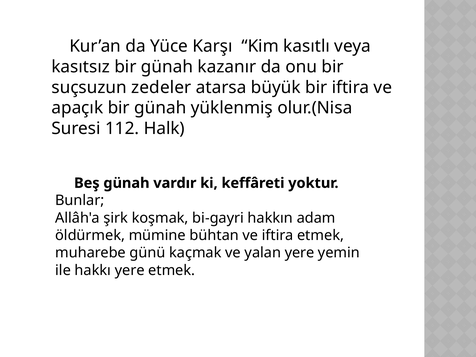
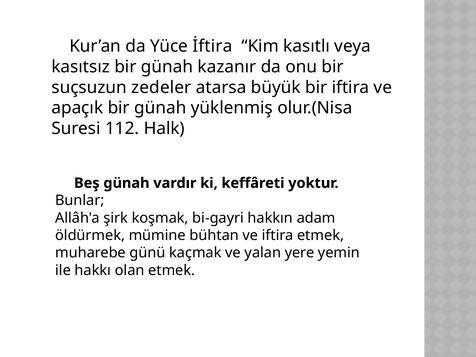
Karşı: Karşı -> İftira
hakkı yere: yere -> olan
